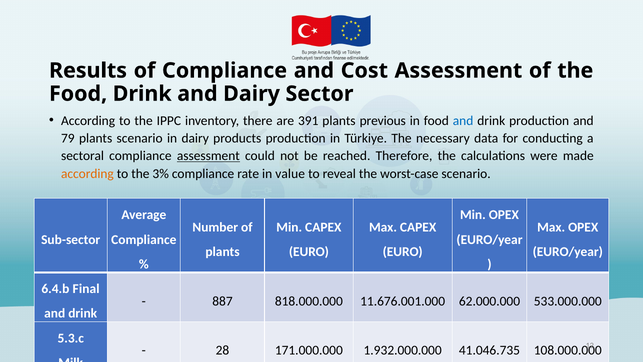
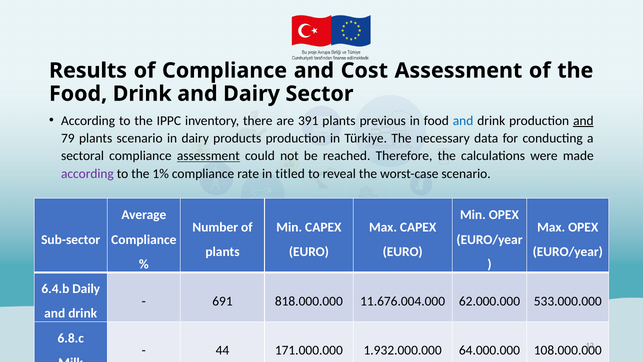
and at (583, 121) underline: none -> present
according at (87, 174) colour: orange -> purple
3%: 3% -> 1%
value: value -> titled
Final: Final -> Daily
887: 887 -> 691
11.676.001.000: 11.676.001.000 -> 11.676.004.000
5.3.c: 5.3.c -> 6.8.c
28: 28 -> 44
41.046.735: 41.046.735 -> 64.000.000
